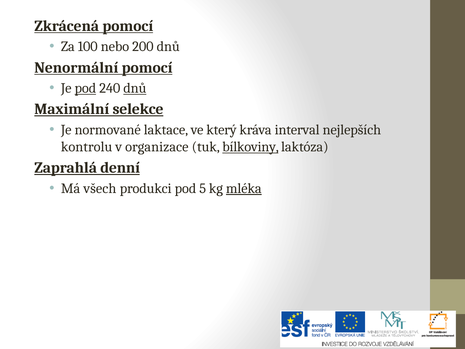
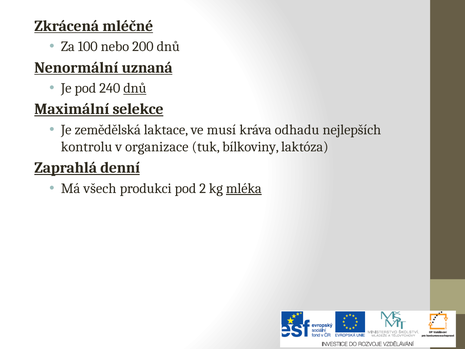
Zkrácená pomocí: pomocí -> mléčné
Nenormální pomocí: pomocí -> uznaná
pod at (85, 88) underline: present -> none
normované: normované -> zemědělská
který: který -> musí
interval: interval -> odhadu
bílkoviny underline: present -> none
5: 5 -> 2
